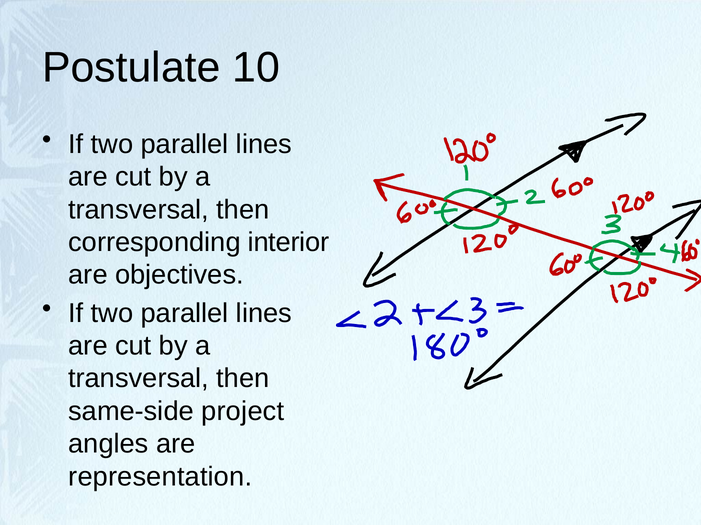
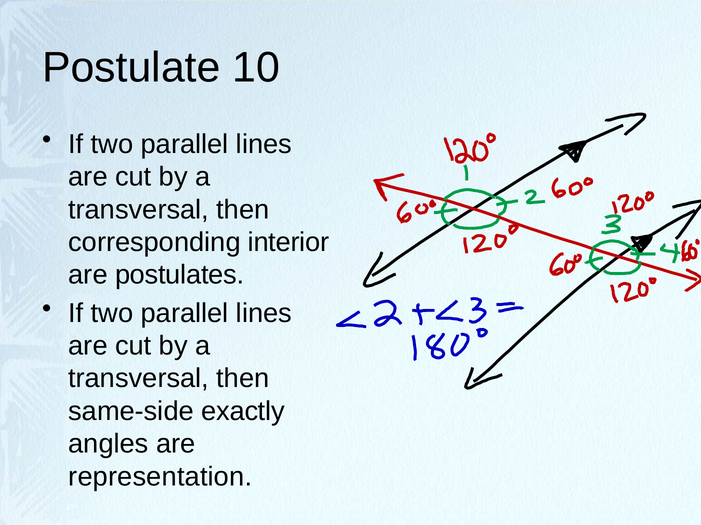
objectives: objectives -> postulates
project: project -> exactly
